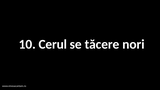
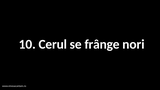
tăcere: tăcere -> frânge
